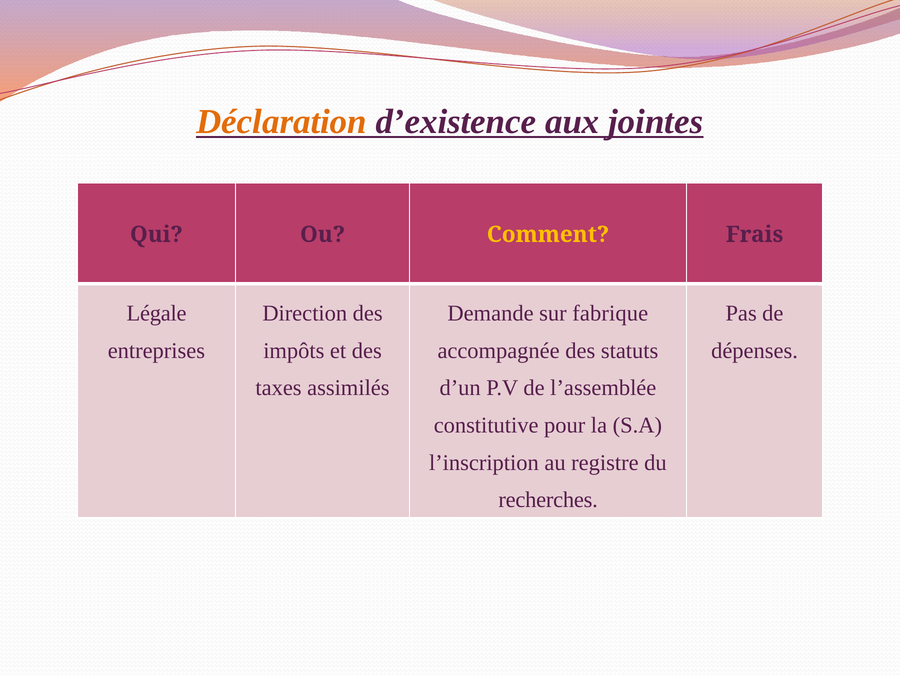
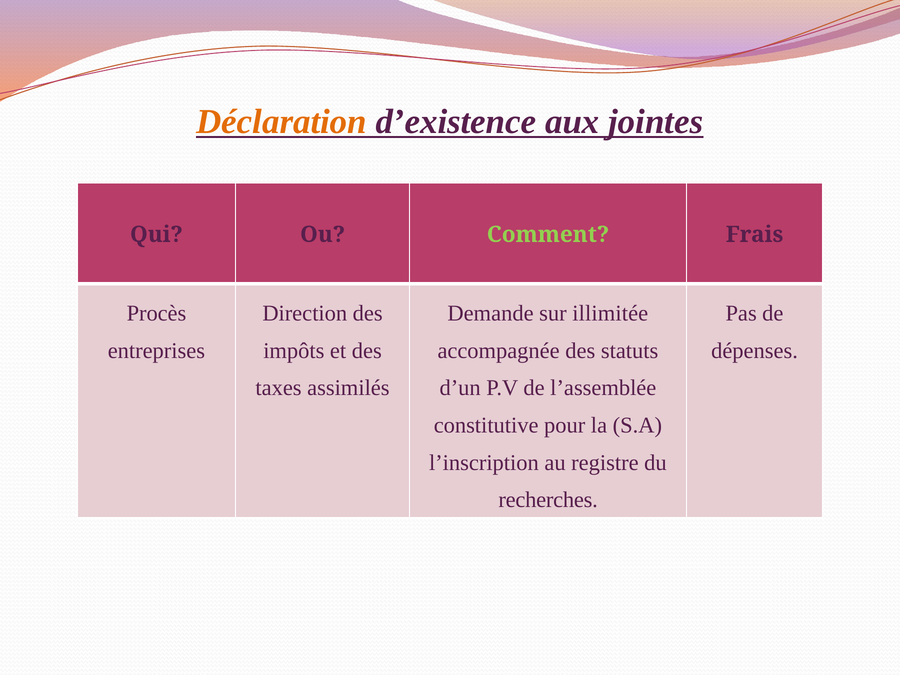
Comment colour: yellow -> light green
Légale: Légale -> Procès
fabrique: fabrique -> illimitée
